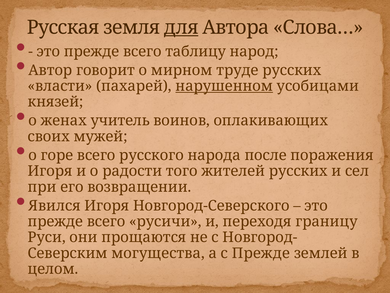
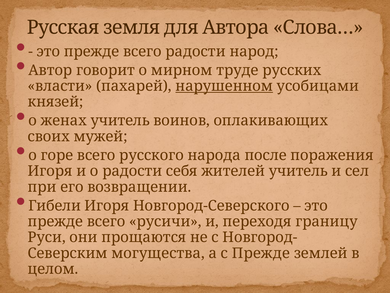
для underline: present -> none
всего таблицу: таблицу -> радости
того: того -> себя
жителей русских: русских -> учитель
Явился: Явился -> Гибели
